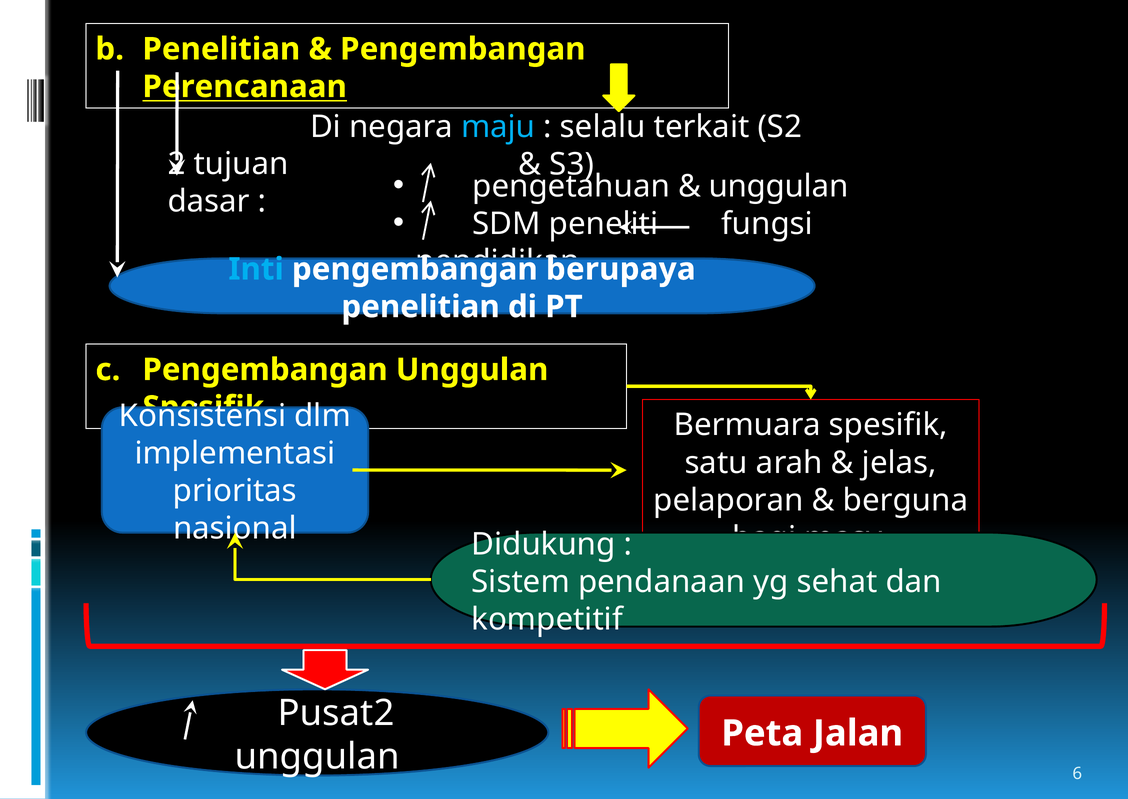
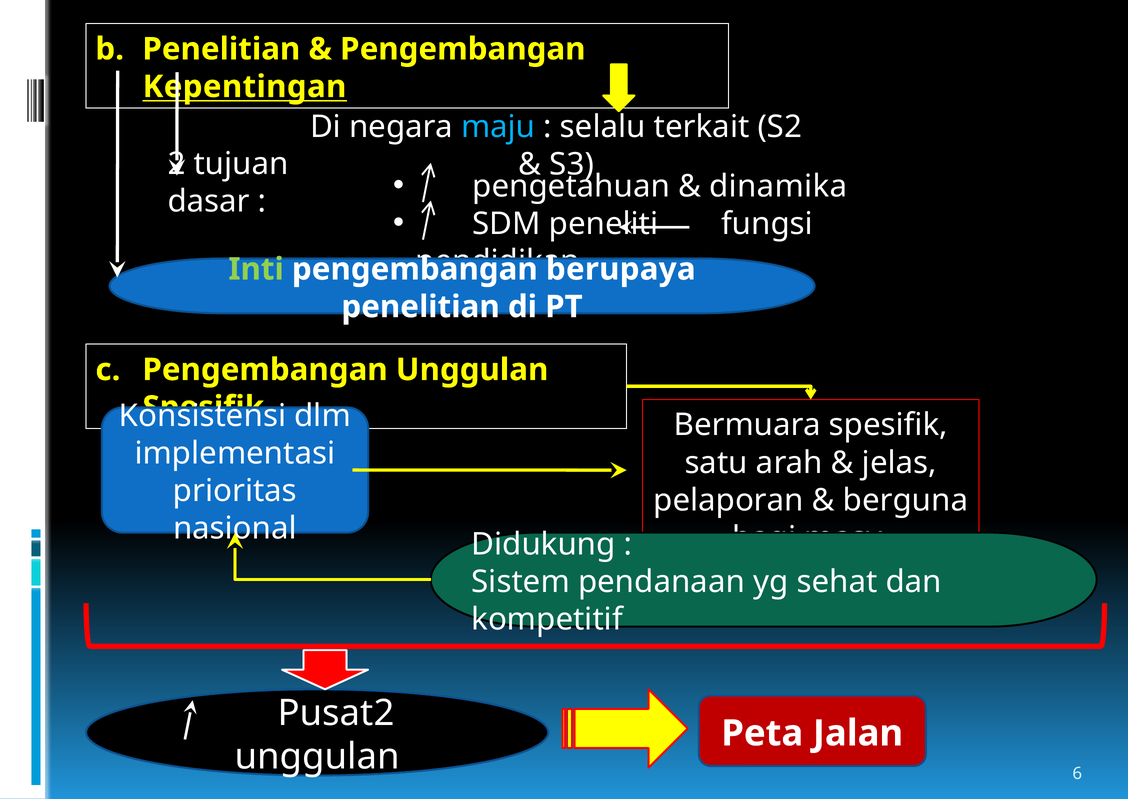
Perencanaan: Perencanaan -> Kepentingan
unggulan at (779, 186): unggulan -> dinamika
Inti colour: light blue -> light green
